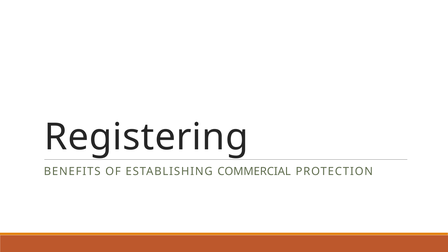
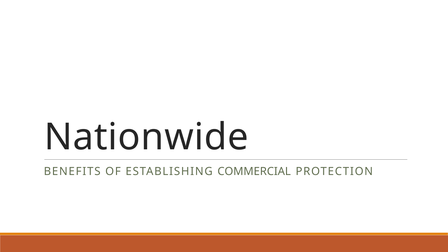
Registering: Registering -> Nationwide
